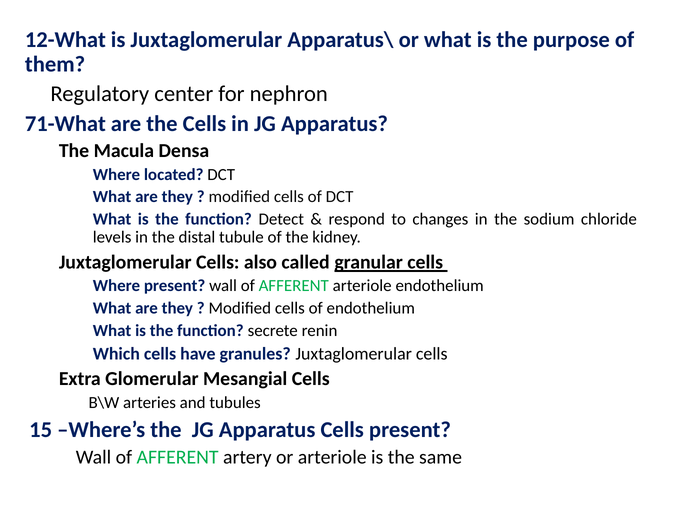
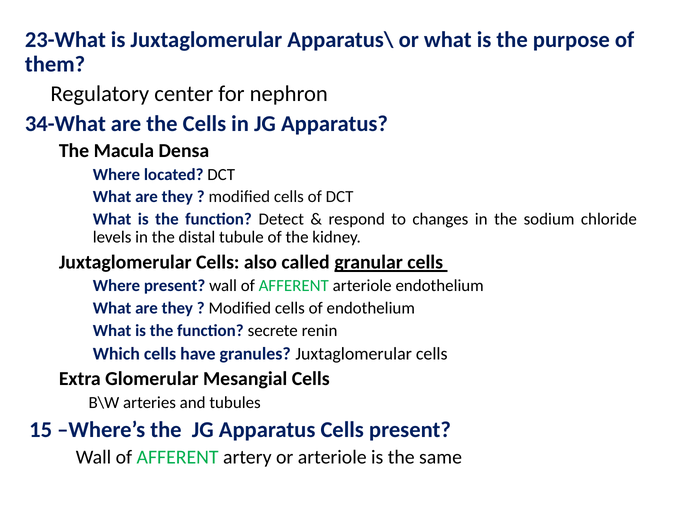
12-What: 12-What -> 23-What
71-What: 71-What -> 34-What
